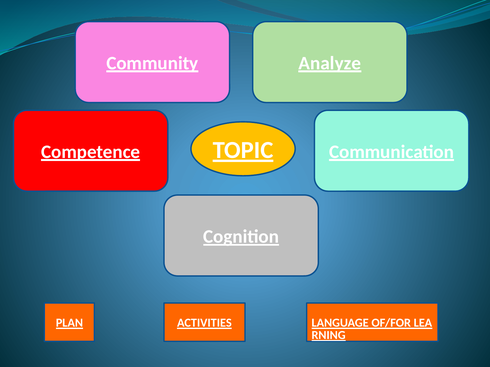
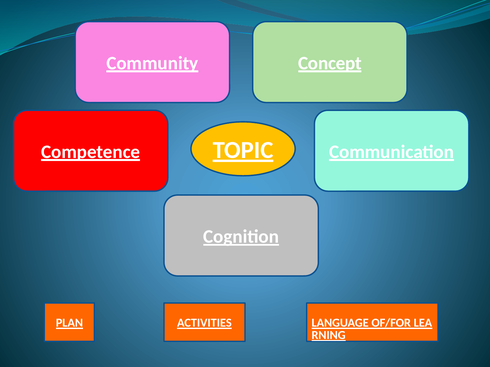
Analyze: Analyze -> Concept
